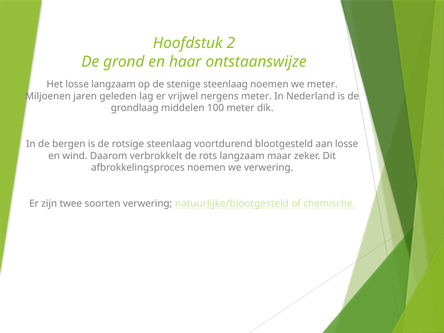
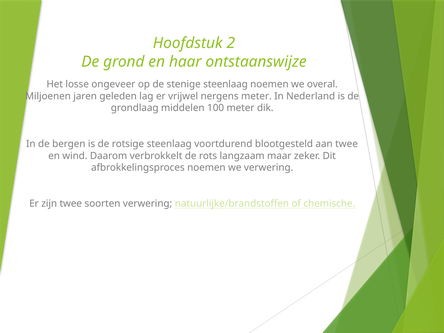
losse langzaam: langzaam -> ongeveer
we meter: meter -> overal
aan losse: losse -> twee
natuurlijke/blootgesteld: natuurlijke/blootgesteld -> natuurlijke/brandstoffen
